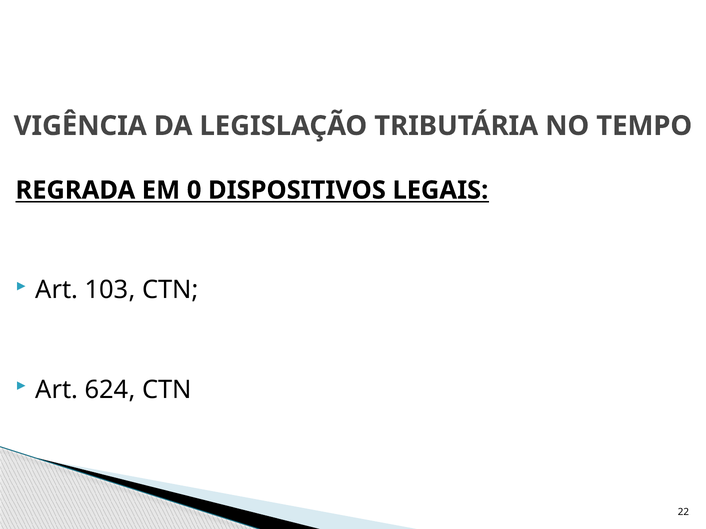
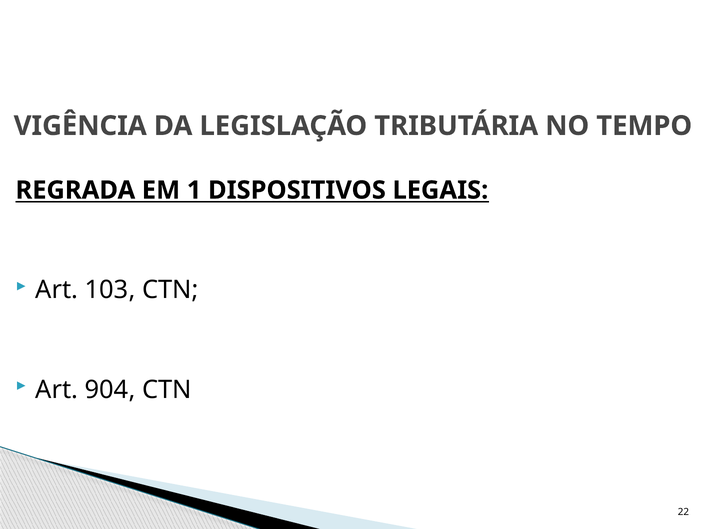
0: 0 -> 1
624: 624 -> 904
